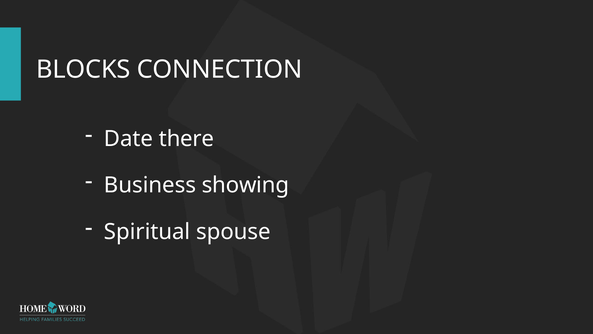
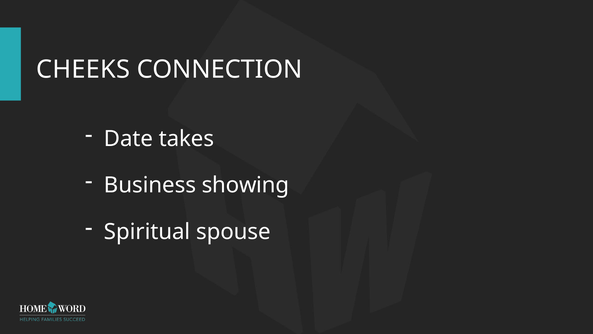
BLOCKS: BLOCKS -> CHEEKS
there: there -> takes
